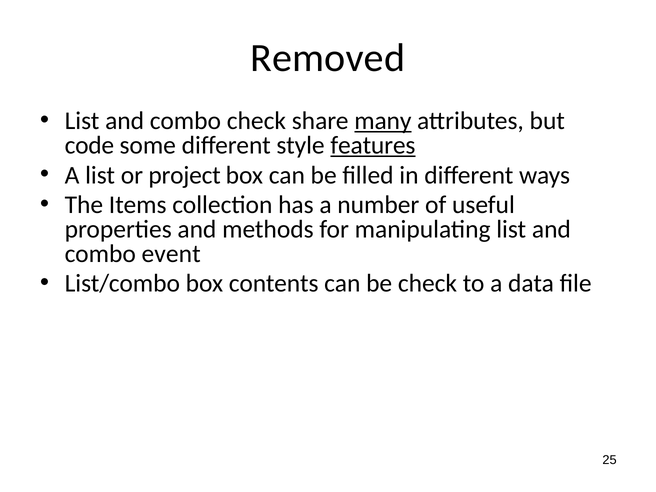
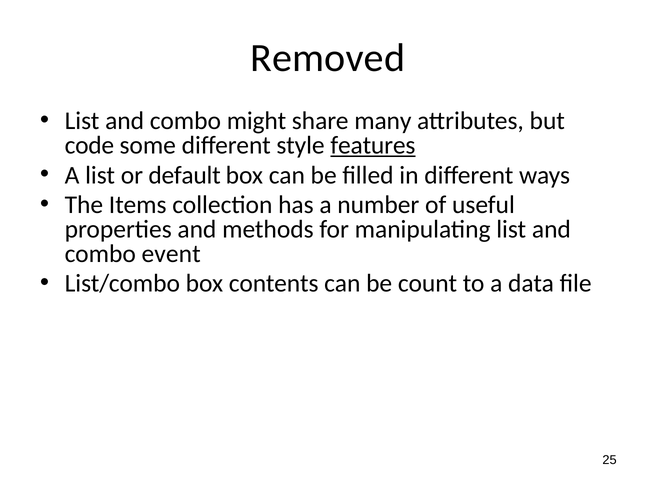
combo check: check -> might
many underline: present -> none
project: project -> default
be check: check -> count
